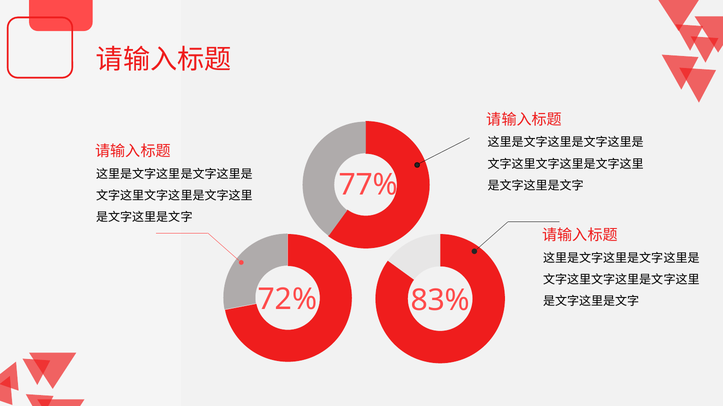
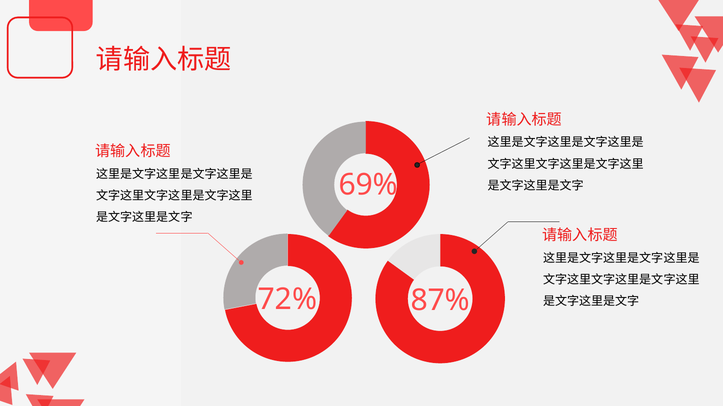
77%: 77% -> 69%
83%: 83% -> 87%
